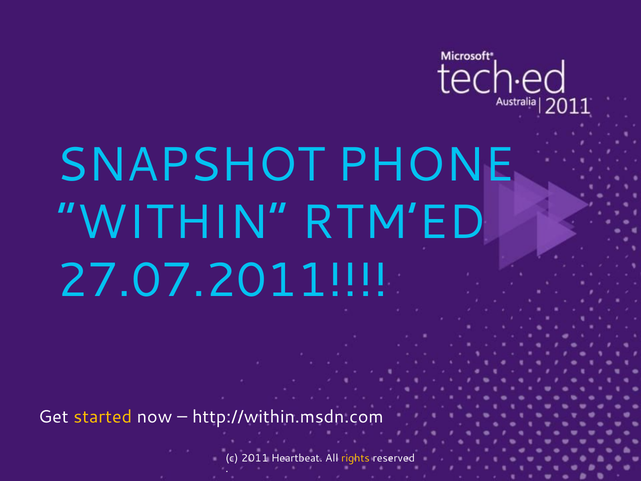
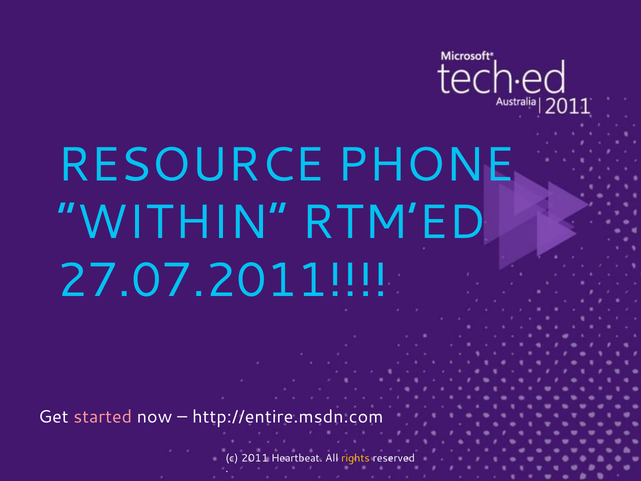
SNAPSHOT: SNAPSHOT -> RESOURCE
started colour: yellow -> pink
http://within.msdn.com: http://within.msdn.com -> http://entire.msdn.com
